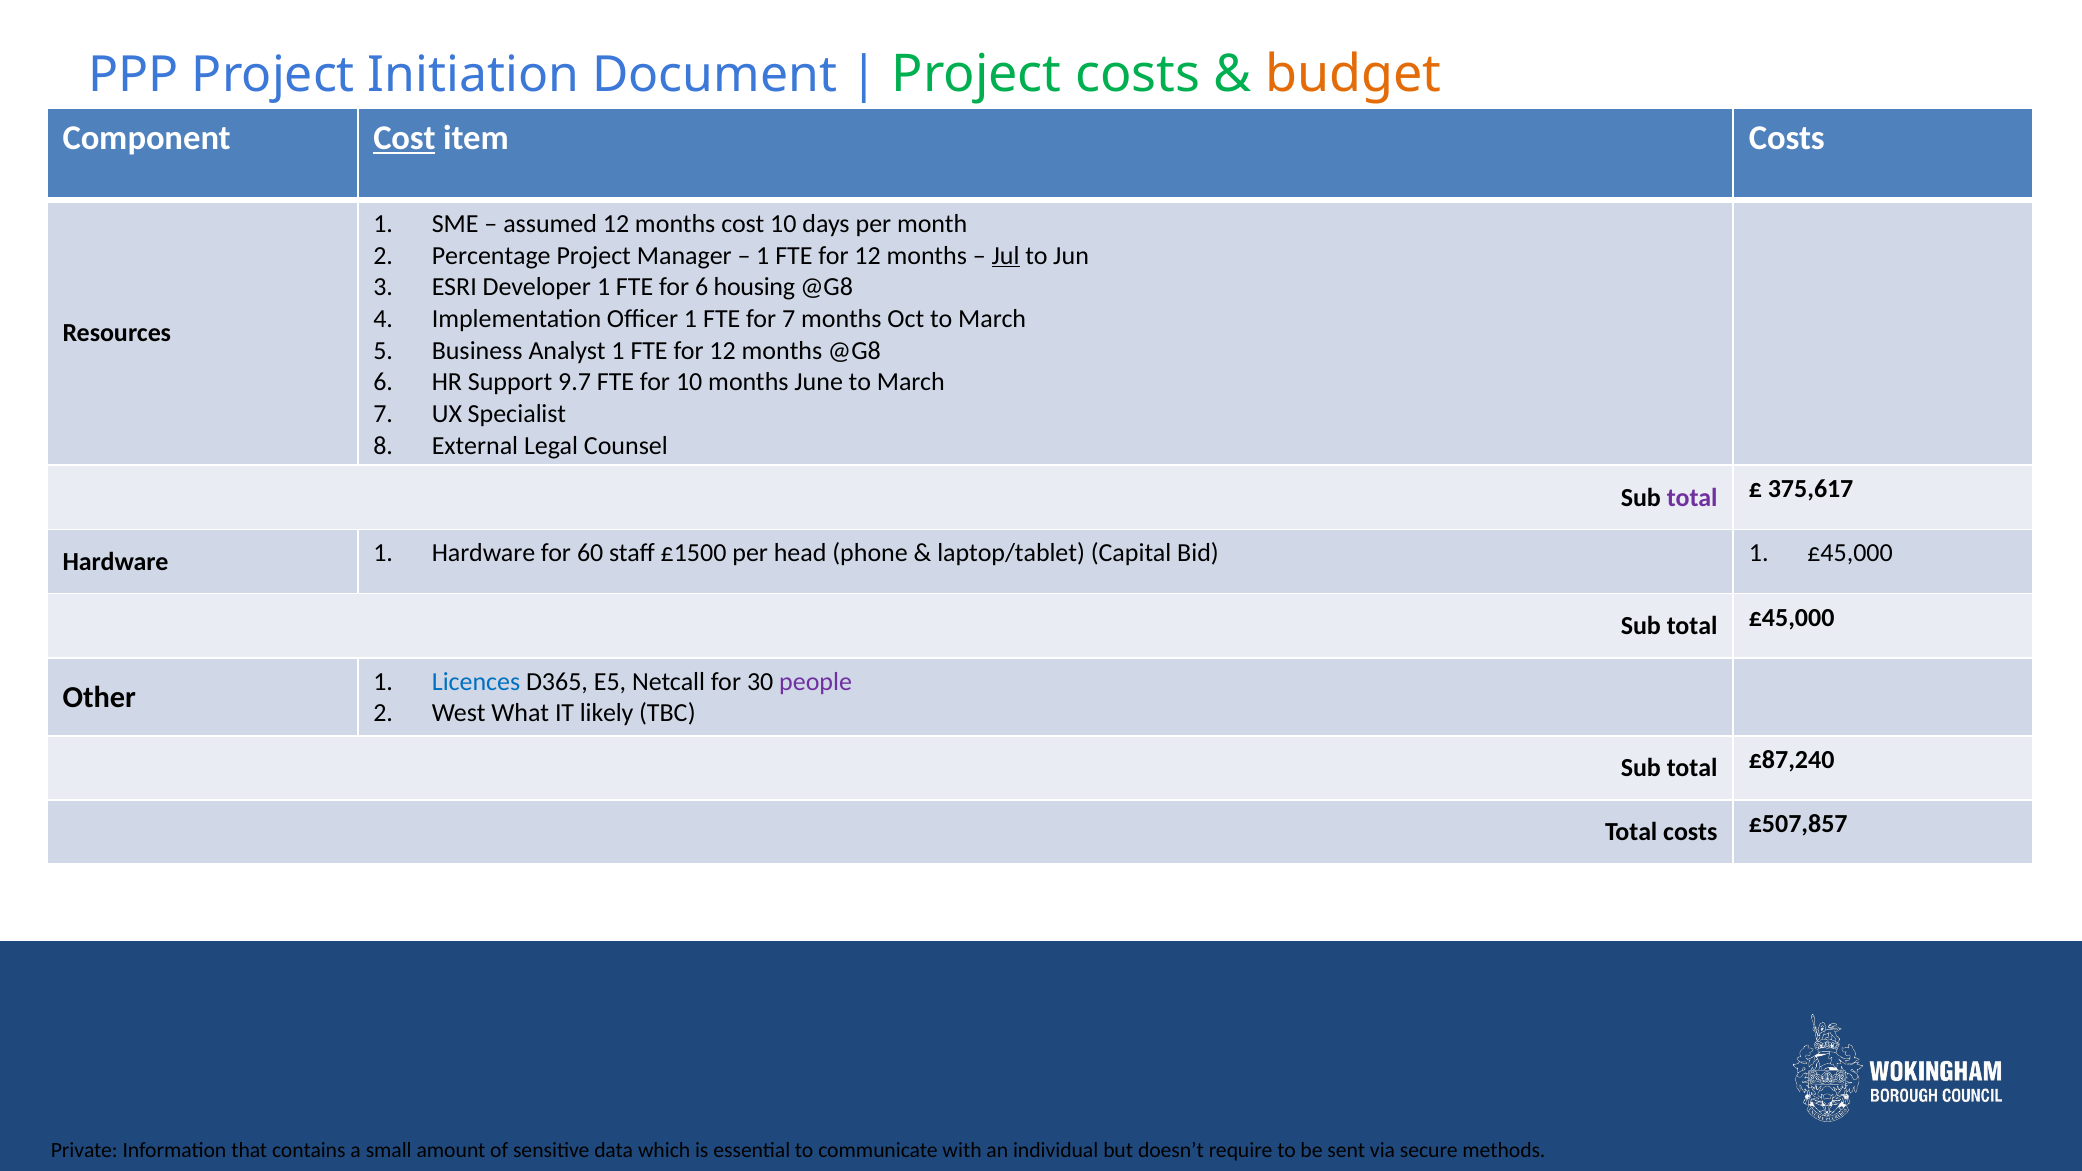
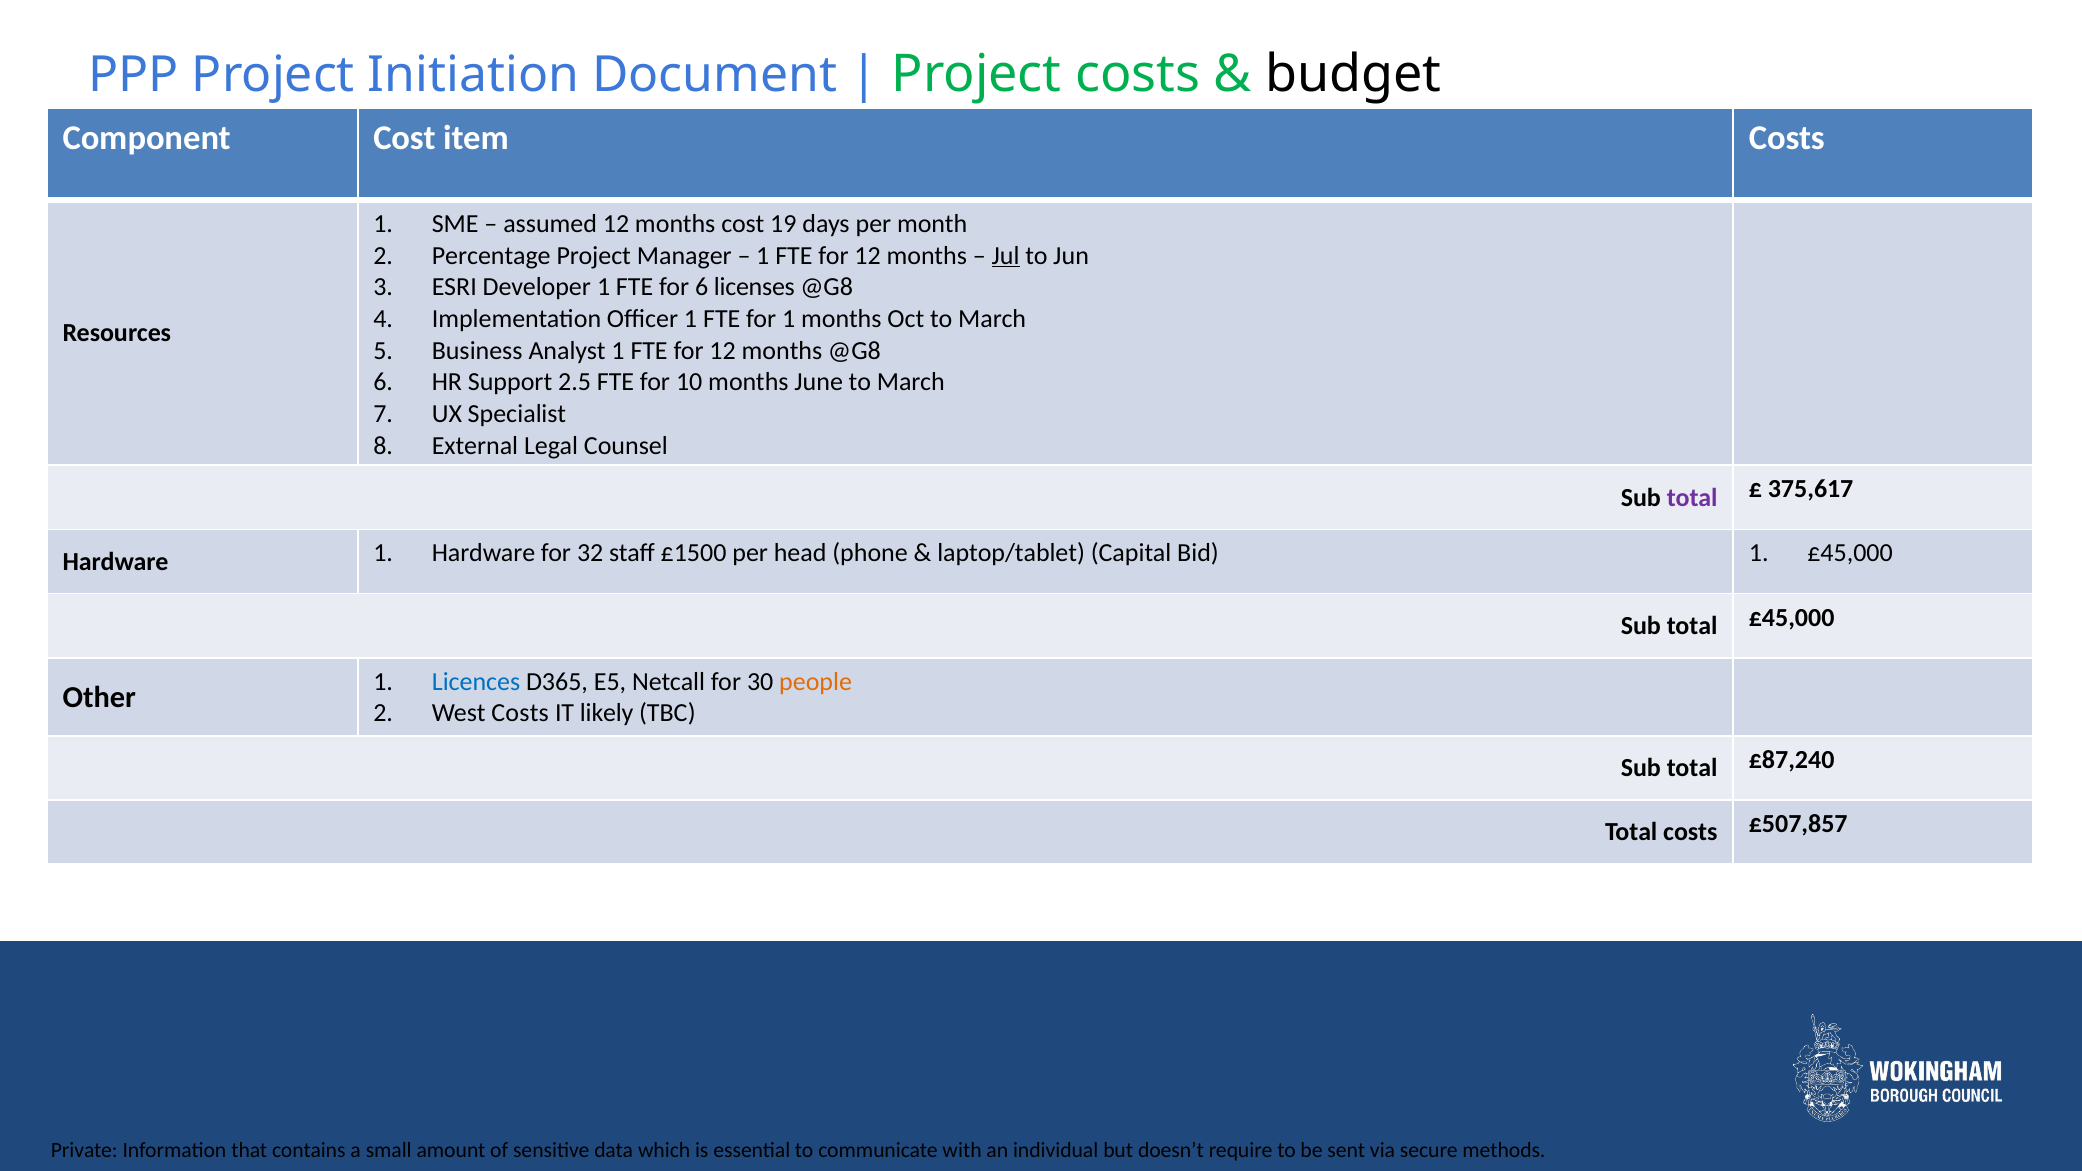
budget colour: orange -> black
Cost at (404, 138) underline: present -> none
cost 10: 10 -> 19
housing: housing -> licenses
for 7: 7 -> 1
9.7: 9.7 -> 2.5
60: 60 -> 32
people colour: purple -> orange
West What: What -> Costs
